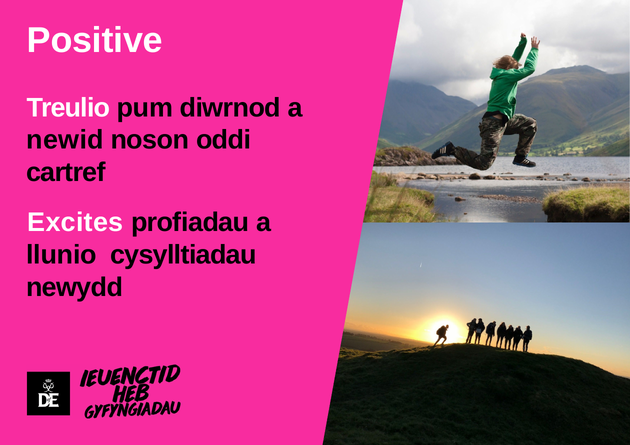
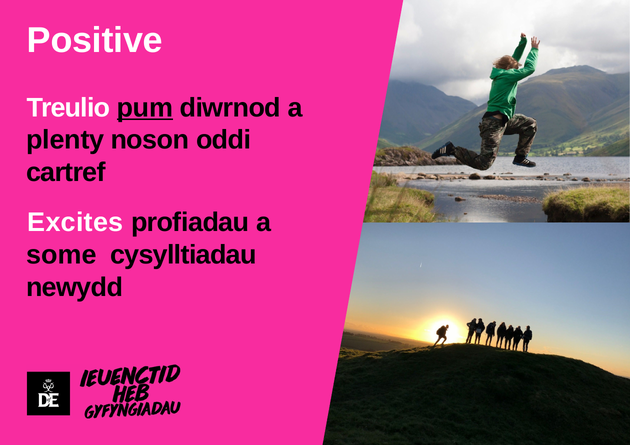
pum underline: none -> present
newid: newid -> plenty
llunio: llunio -> some
